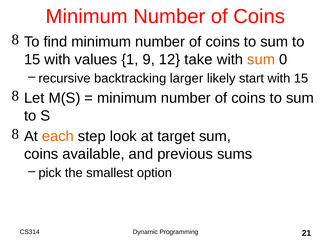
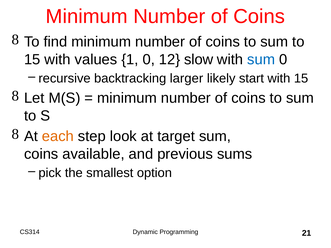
1 9: 9 -> 0
take: take -> slow
sum at (261, 60) colour: orange -> blue
